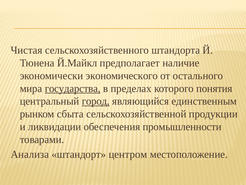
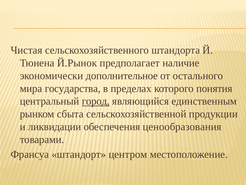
Й.Майкл: Й.Майкл -> Й.Рынок
экономического: экономического -> дополнительное
государства underline: present -> none
промышленности: промышленности -> ценообразования
Анализа: Анализа -> Франсуа
